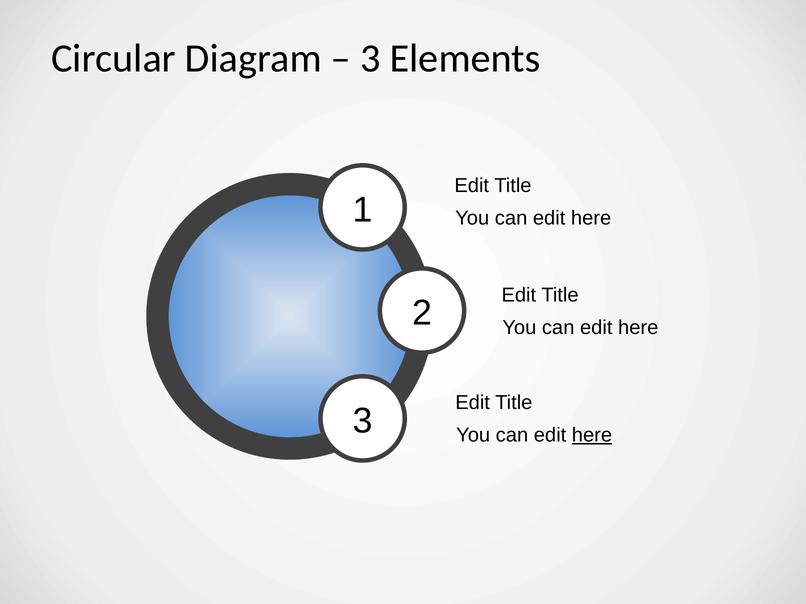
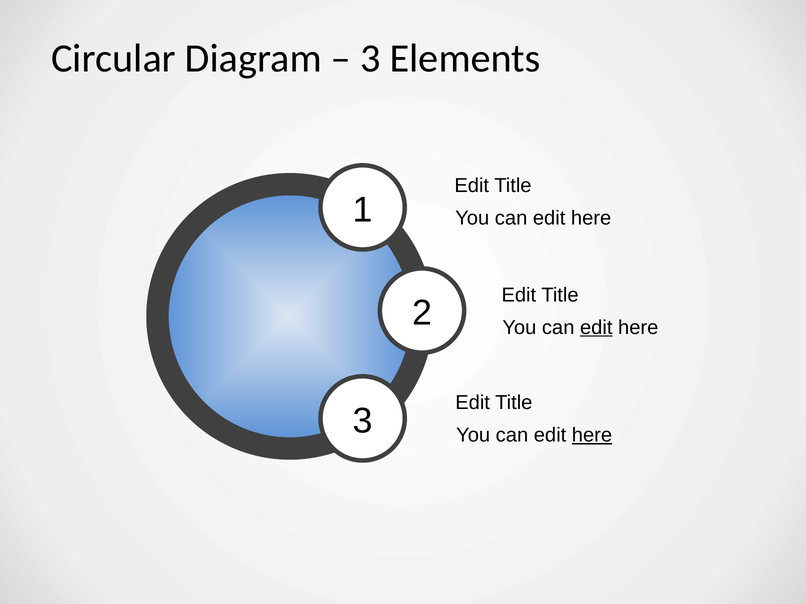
edit at (596, 328) underline: none -> present
